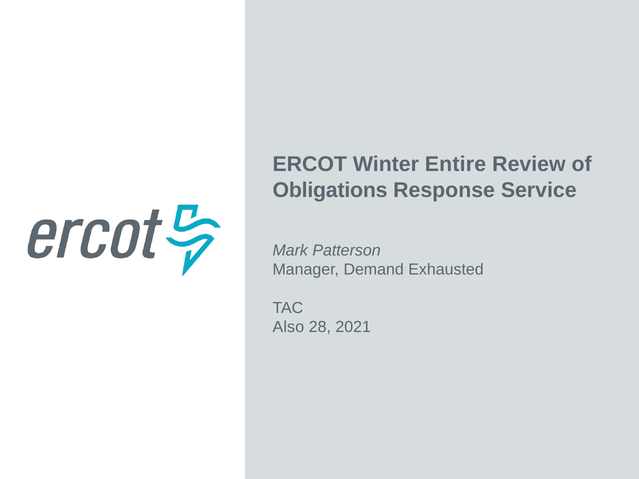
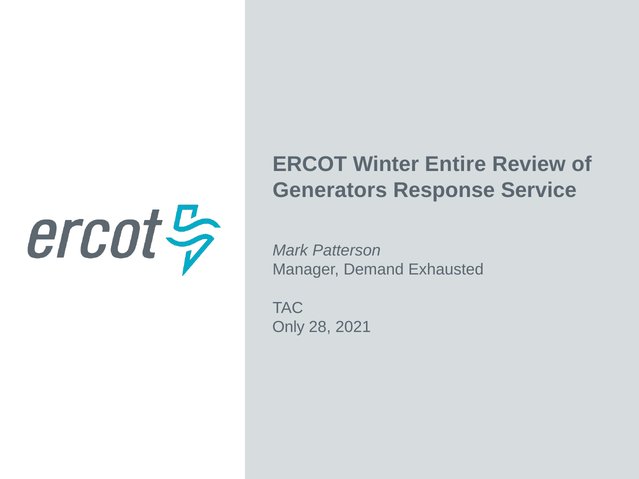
Obligations: Obligations -> Generators
Also: Also -> Only
